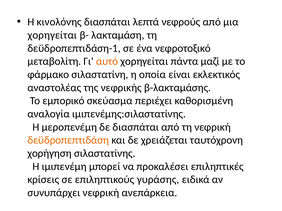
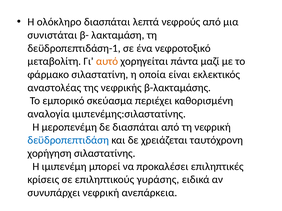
κινολόνης: κινολόνης -> ολόκληρο
χορηγείται at (52, 35): χορηγείται -> συνιστάται
δεϋδροπεπτιδάση colour: orange -> blue
